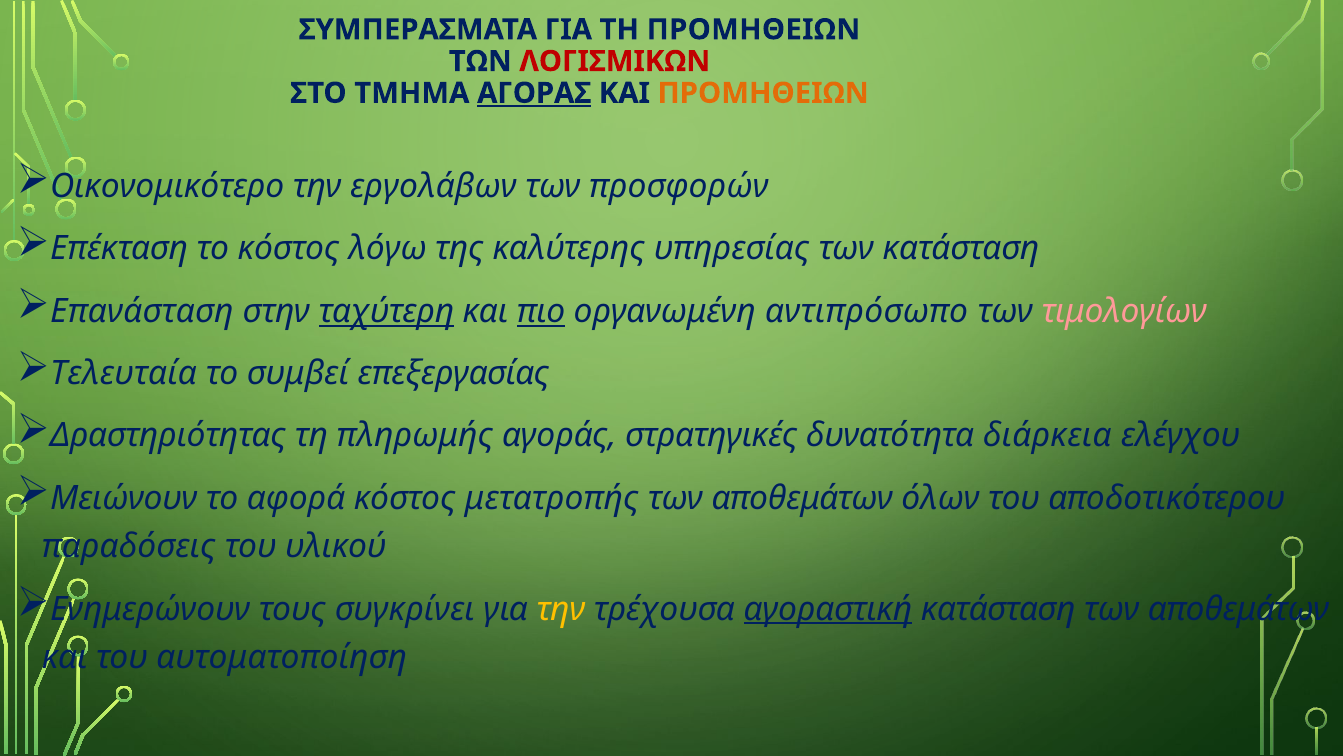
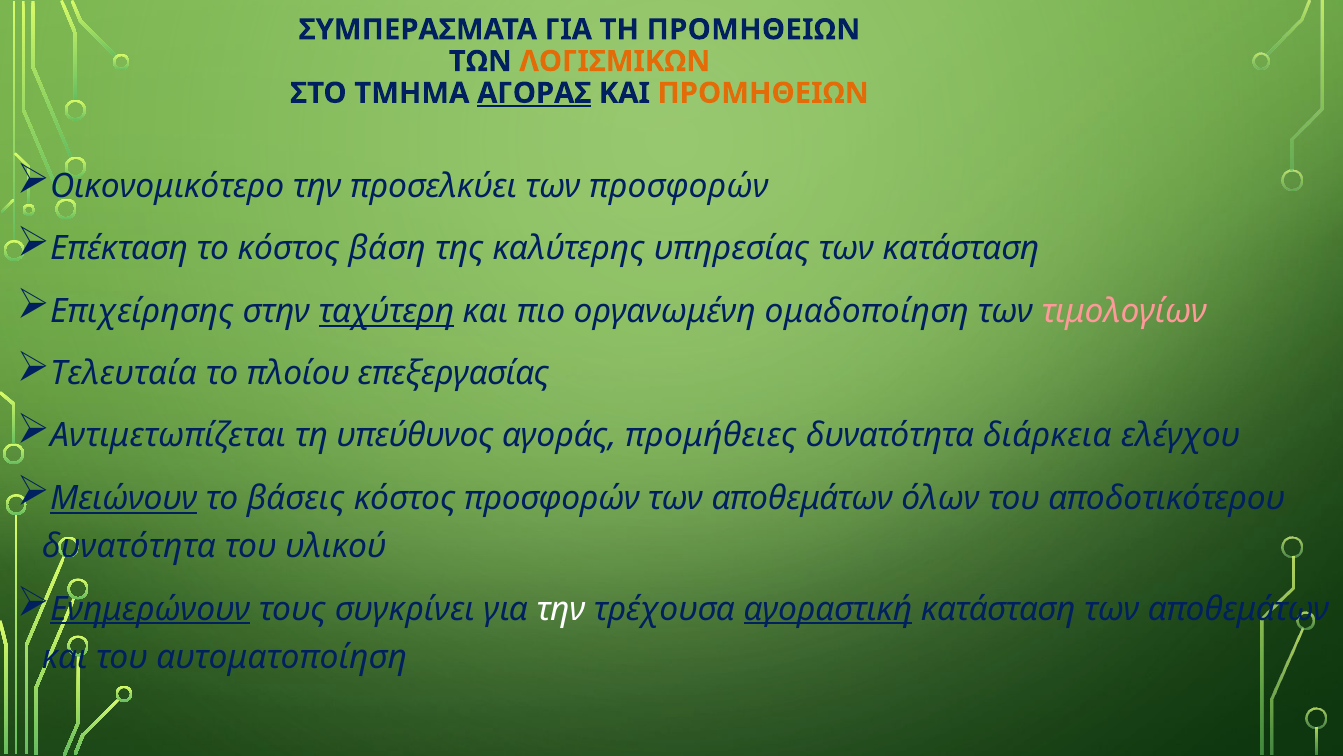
ΛΟΓΙΣΜΙΚΩΝ colour: red -> orange
εργολάβων: εργολάβων -> προσελκύει
λόγω: λόγω -> βάση
Επανάσταση: Επανάσταση -> Επιχείρησης
πιο underline: present -> none
αντιπρόσωπο: αντιπρόσωπο -> ομαδοποίηση
συμβεί: συμβεί -> πλοίου
Δραστηριότητας: Δραστηριότητας -> Αντιμετωπίζεται
πληρωμής: πληρωμής -> υπεύθυνος
στρατηγικές: στρατηγικές -> προμήθειες
Μειώνουν underline: none -> present
αφορά: αφορά -> βάσεις
κόστος μετατροπής: μετατροπής -> προσφορών
παραδόσεις at (129, 546): παραδόσεις -> δυνατότητα
Ενημερώνουν underline: none -> present
την at (561, 609) colour: yellow -> white
